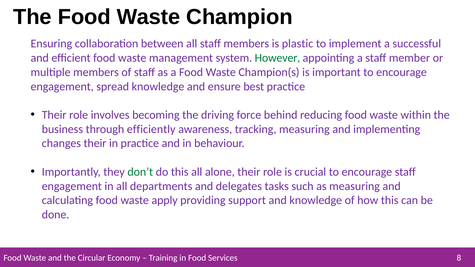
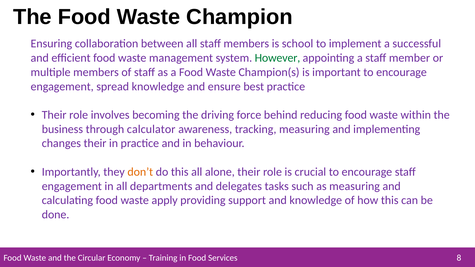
plastic: plastic -> school
efficiently: efficiently -> calculator
don’t colour: green -> orange
